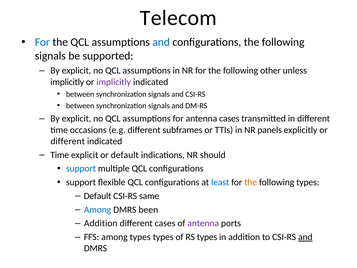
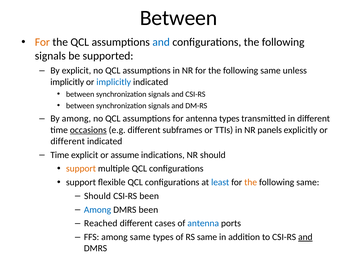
Telecom at (178, 18): Telecom -> Between
For at (42, 42) colour: blue -> orange
other at (271, 71): other -> same
implicitly at (114, 82) colour: purple -> blue
explicit at (76, 119): explicit -> among
antenna cases: cases -> types
occasions underline: none -> present
or default: default -> assume
support at (81, 168) colour: blue -> orange
types at (308, 182): types -> same
Default at (98, 196): Default -> Should
CSI-RS same: same -> been
Addition at (101, 223): Addition -> Reached
antenna at (203, 223) colour: purple -> blue
among types: types -> same
RS types: types -> same
